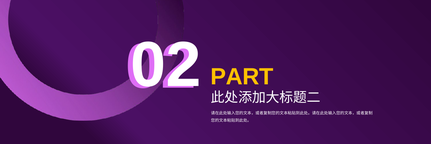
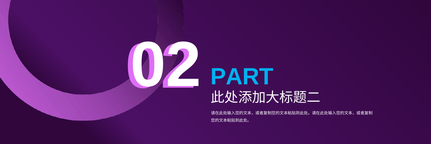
PART colour: yellow -> light blue
